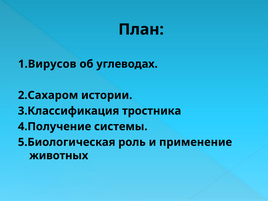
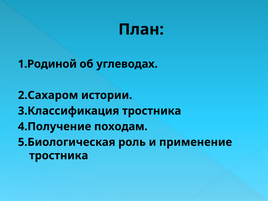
1.Вирусов: 1.Вирусов -> 1.Родиной
системы: системы -> походам
животных at (59, 156): животных -> тростника
